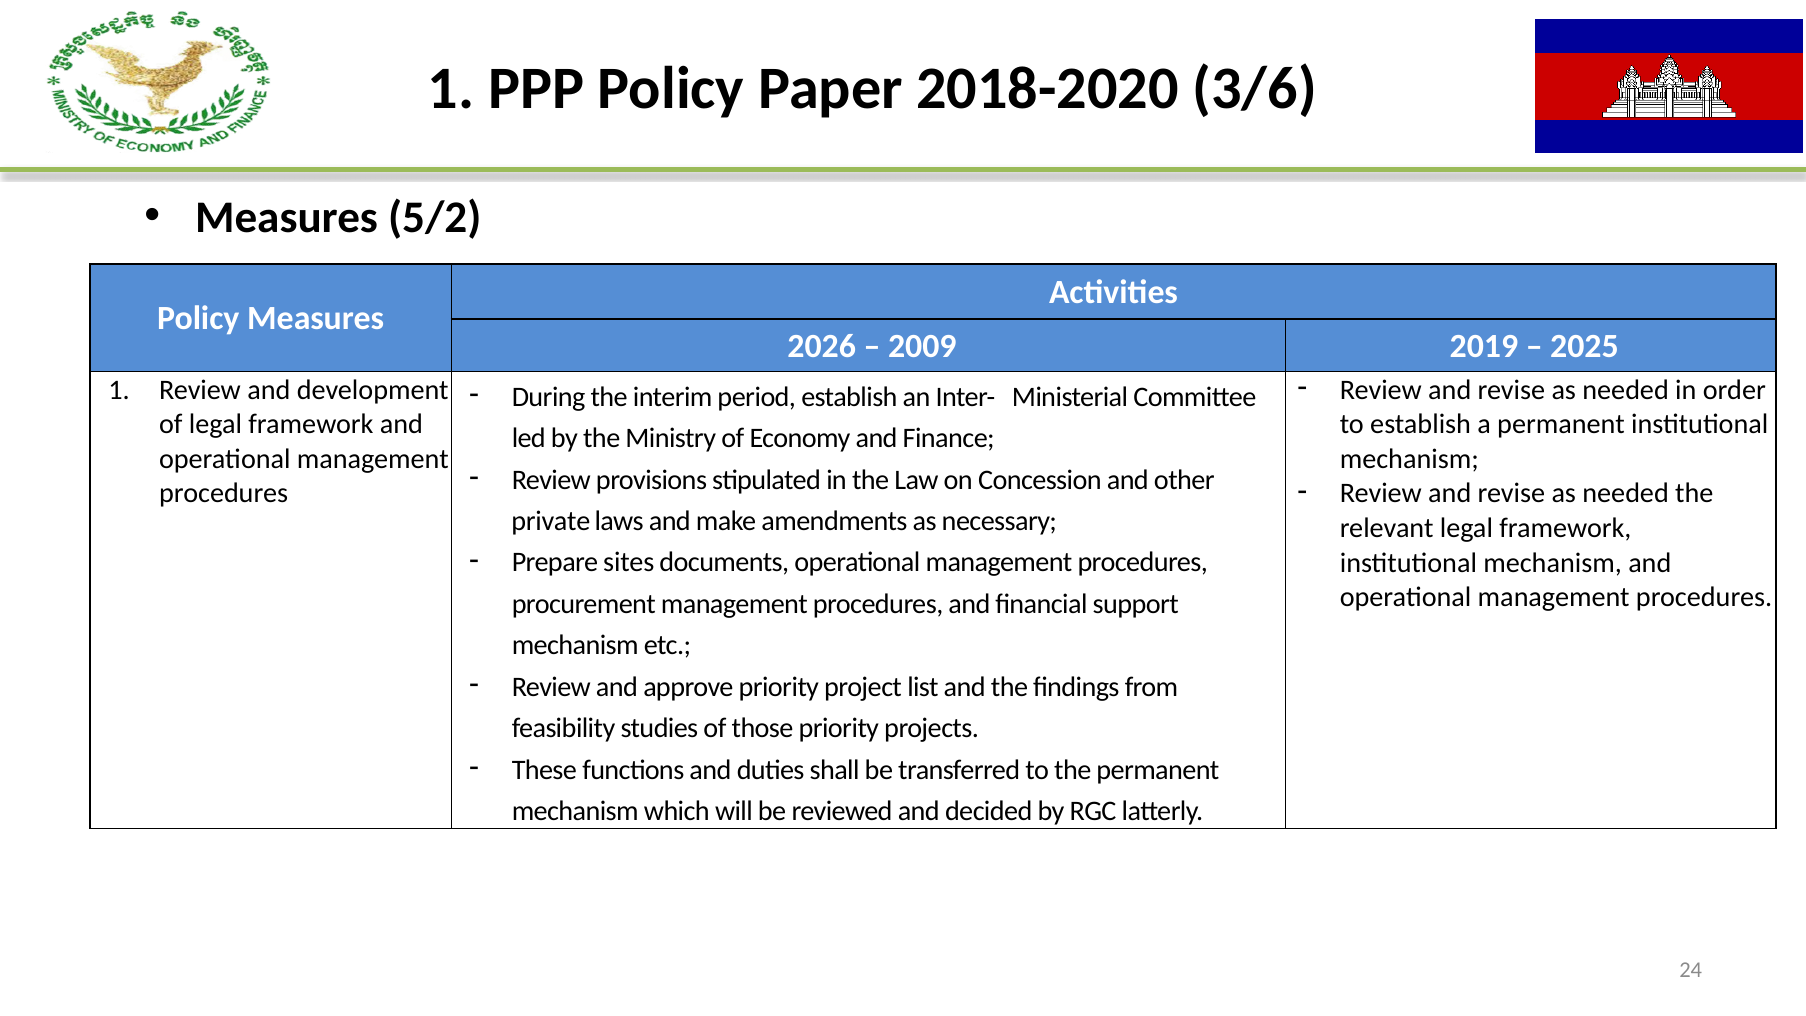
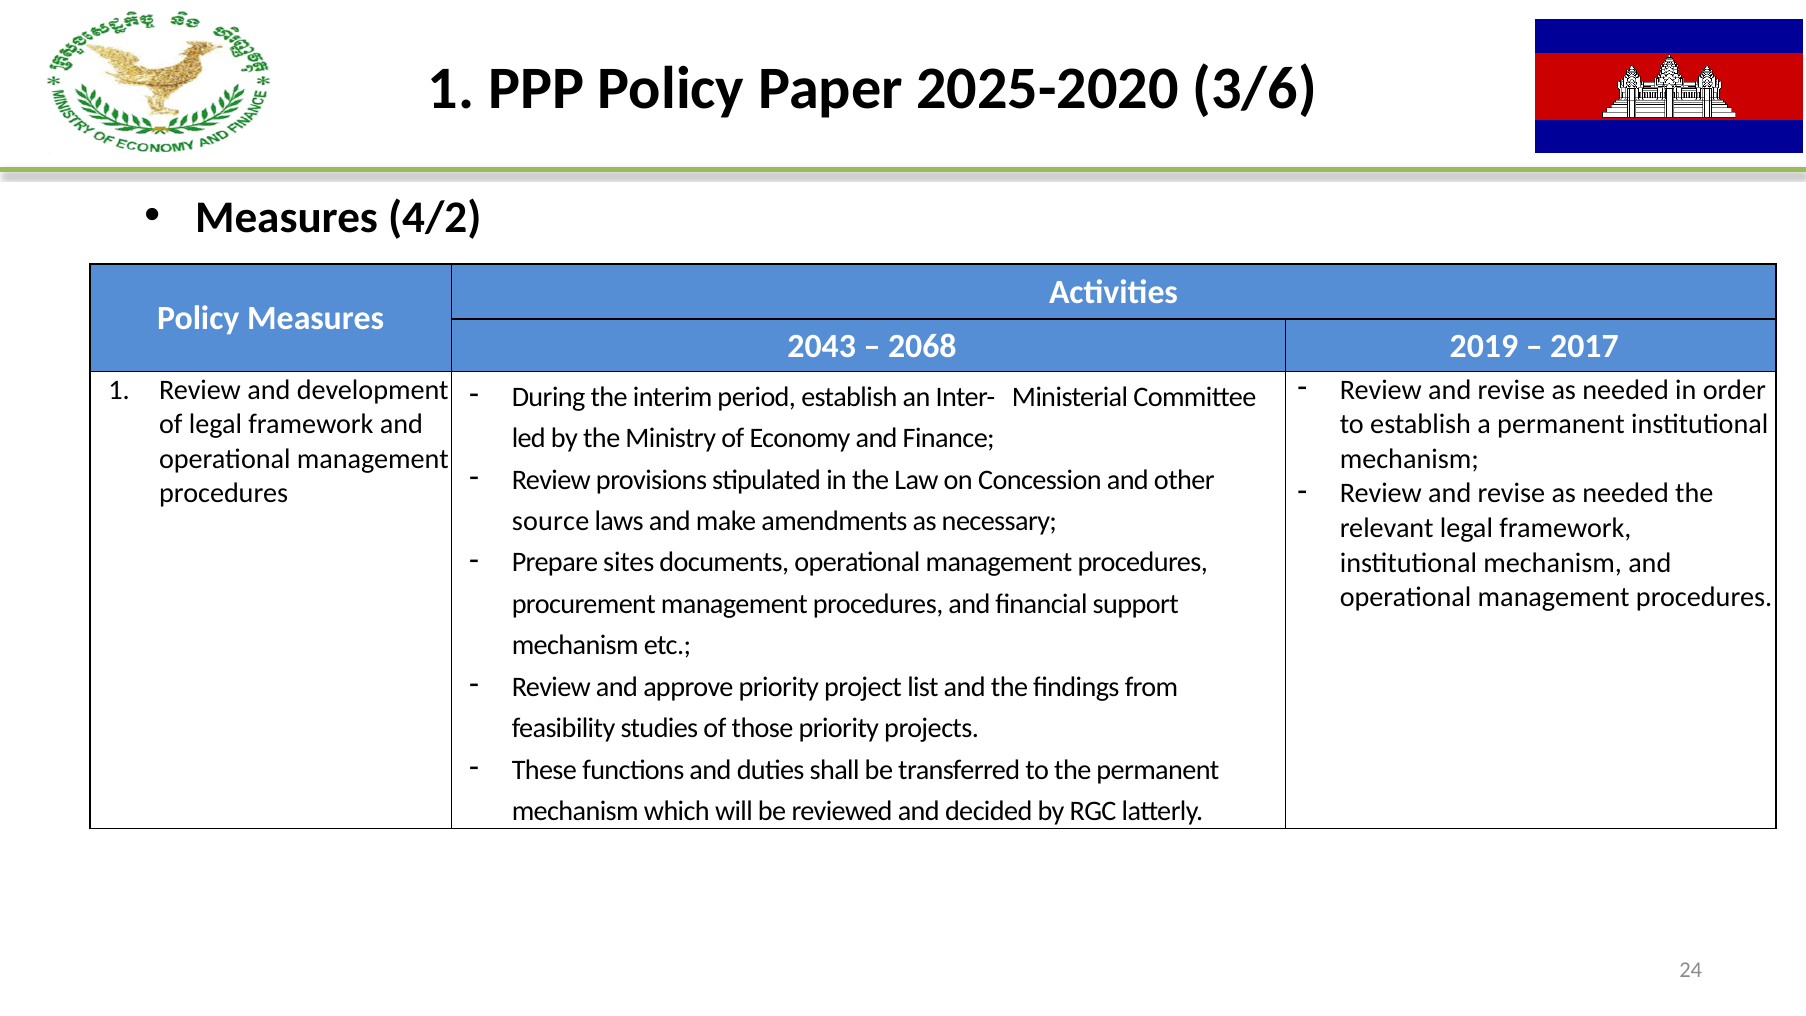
2018-2020: 2018-2020 -> 2025-2020
5/2: 5/2 -> 4/2
2026: 2026 -> 2043
2009: 2009 -> 2068
2025: 2025 -> 2017
private: private -> source
